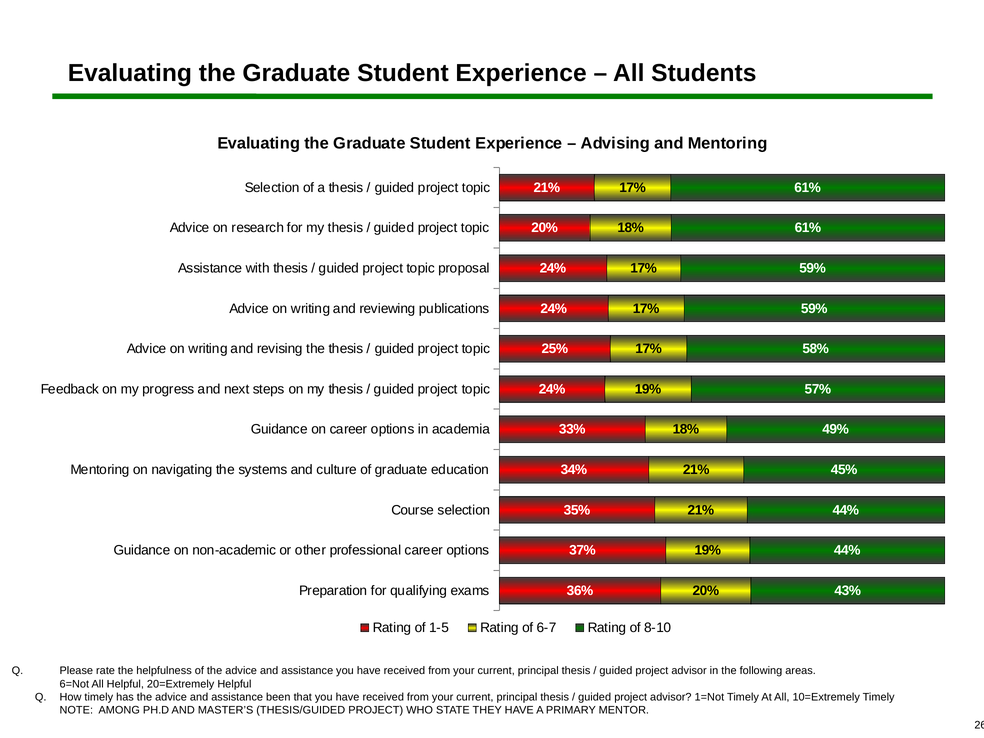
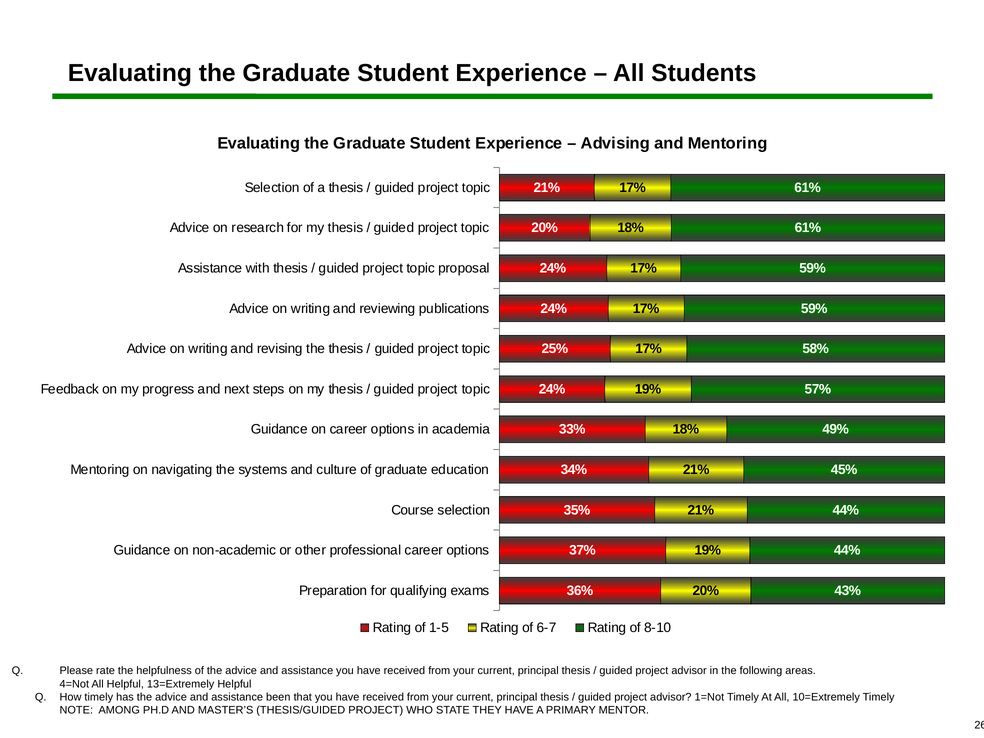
6=Not: 6=Not -> 4=Not
20=Extremely: 20=Extremely -> 13=Extremely
